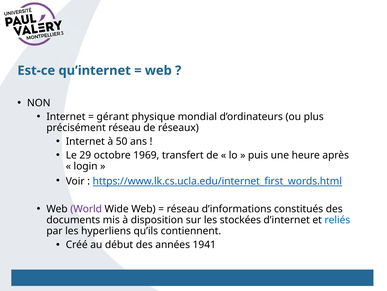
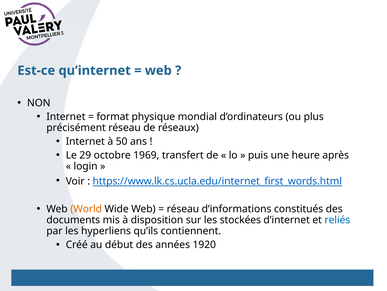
gérant: gérant -> format
World colour: purple -> orange
1941: 1941 -> 1920
